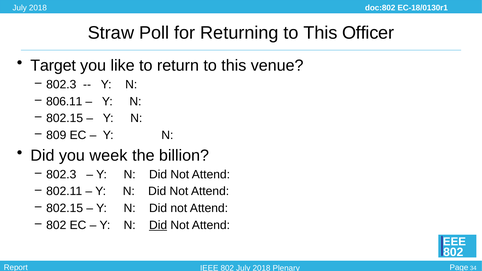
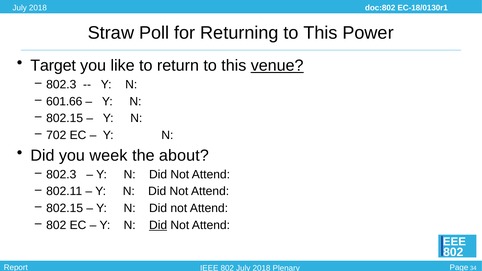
Officer: Officer -> Power
venue underline: none -> present
806.11: 806.11 -> 601.66
809: 809 -> 702
billion: billion -> about
